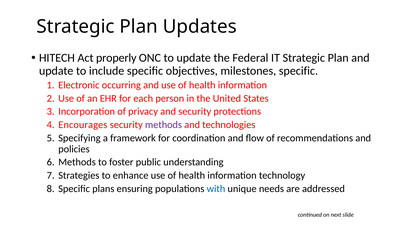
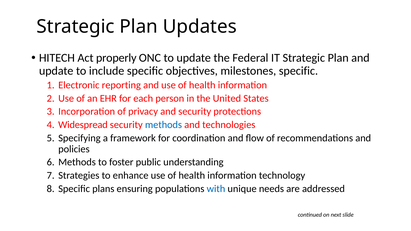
occurring: occurring -> reporting
Encourages: Encourages -> Widespread
methods at (164, 125) colour: purple -> blue
